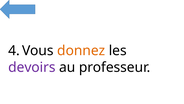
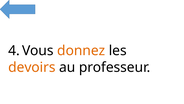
devoirs colour: purple -> orange
